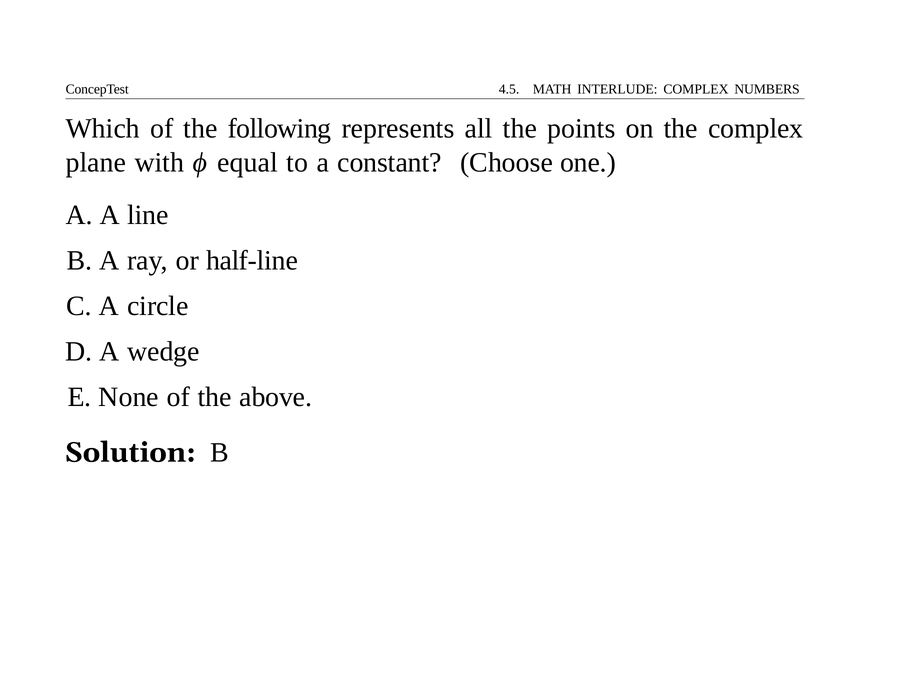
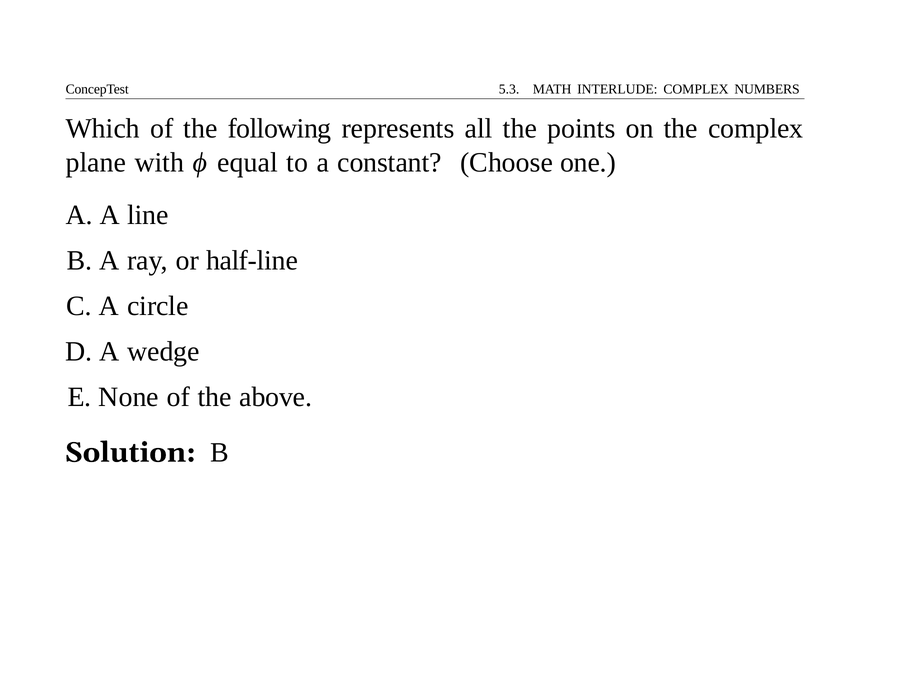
4.5: 4.5 -> 5.3
